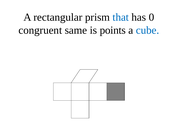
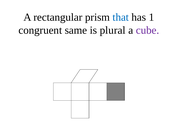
0: 0 -> 1
points: points -> plural
cube colour: blue -> purple
